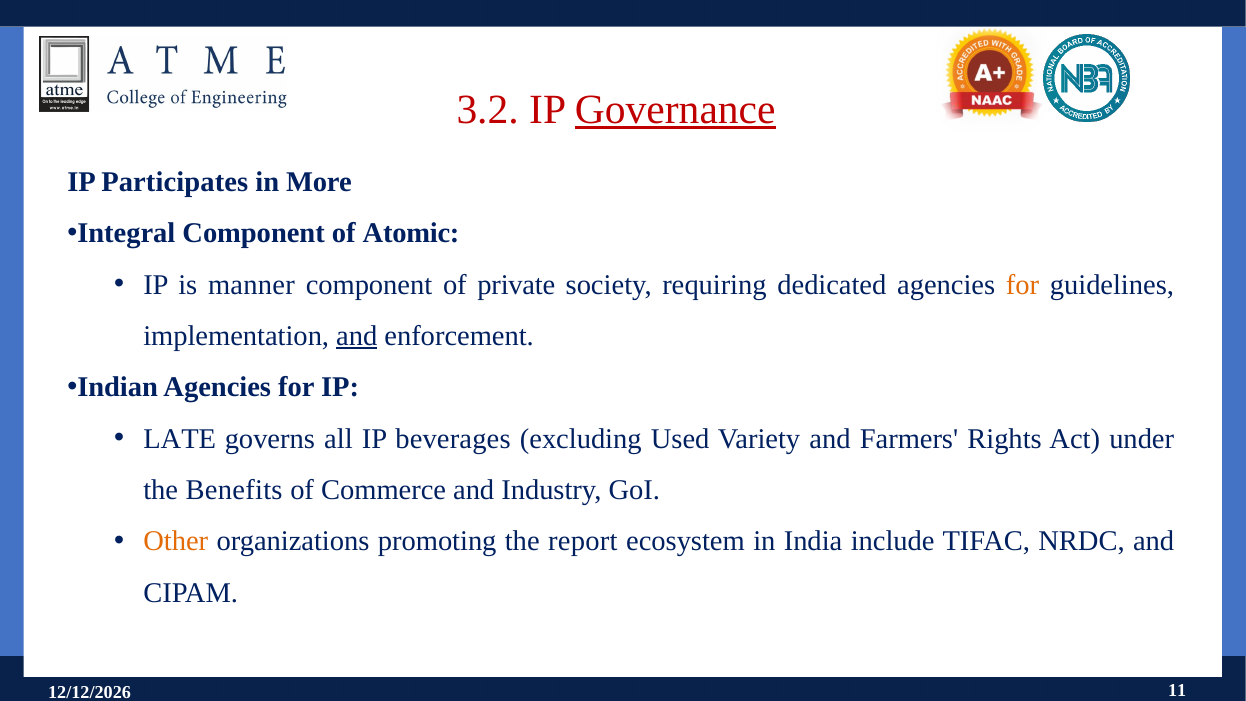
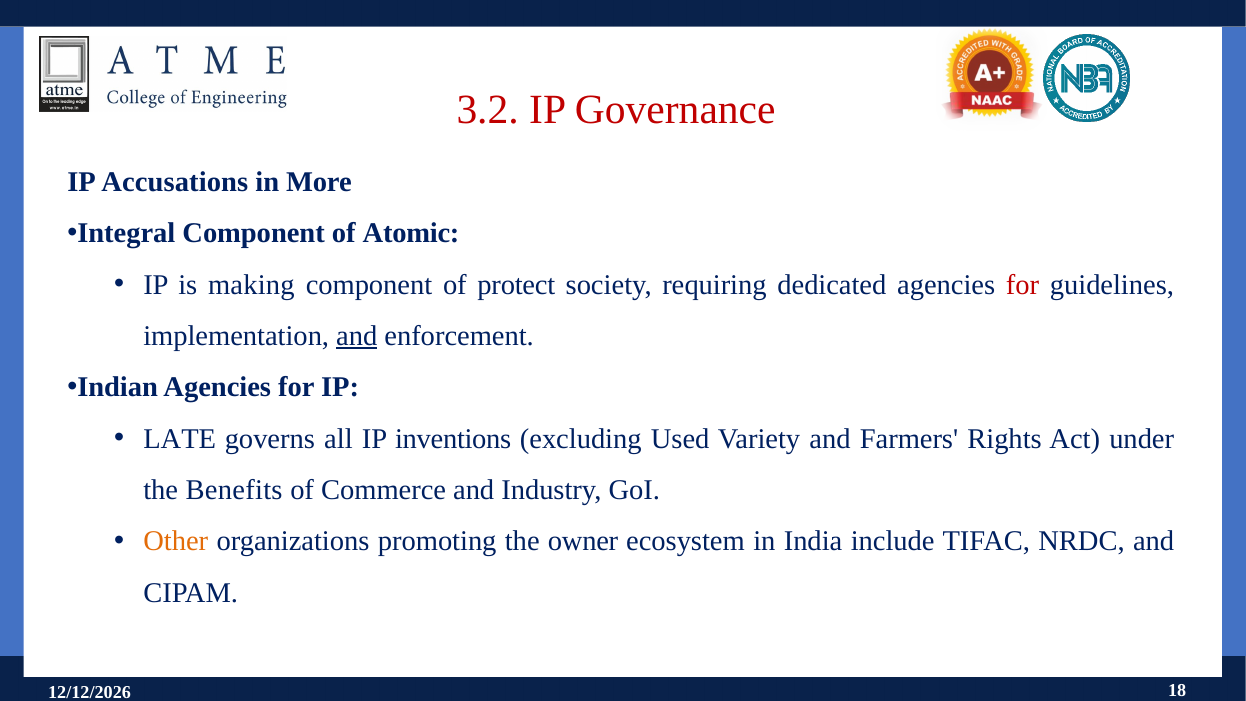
Governance underline: present -> none
Participates: Participates -> Accusations
manner: manner -> making
private: private -> protect
for at (1023, 285) colour: orange -> red
beverages: beverages -> inventions
report: report -> owner
11: 11 -> 18
